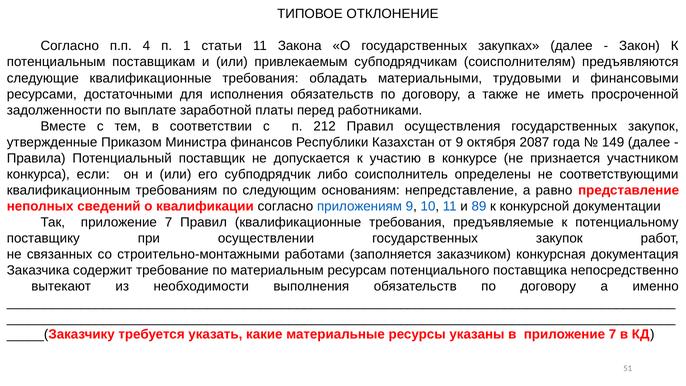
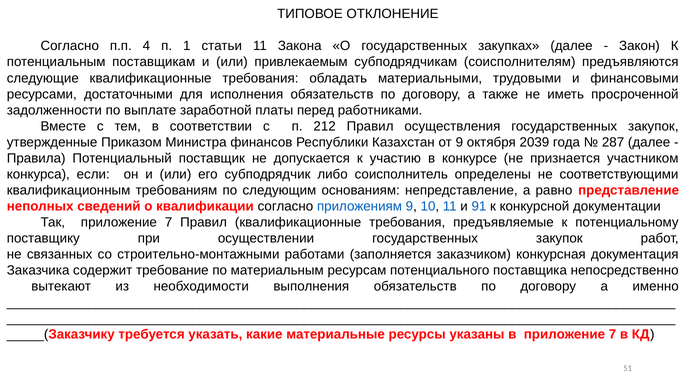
2087: 2087 -> 2039
149: 149 -> 287
89: 89 -> 91
